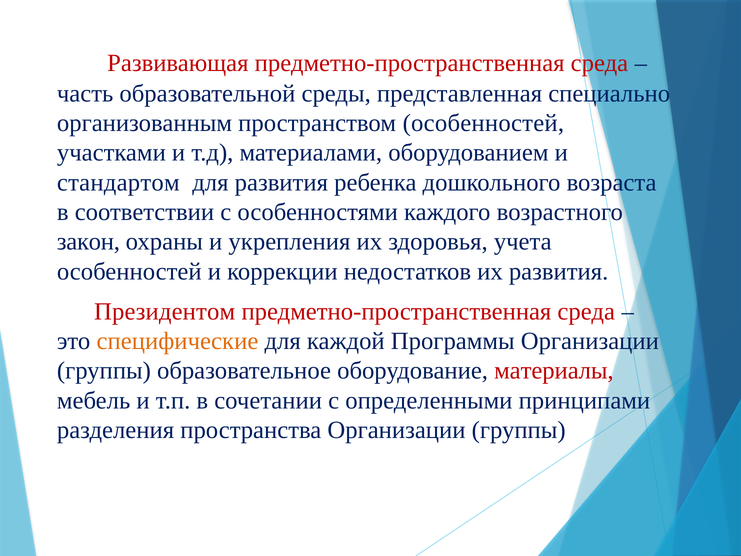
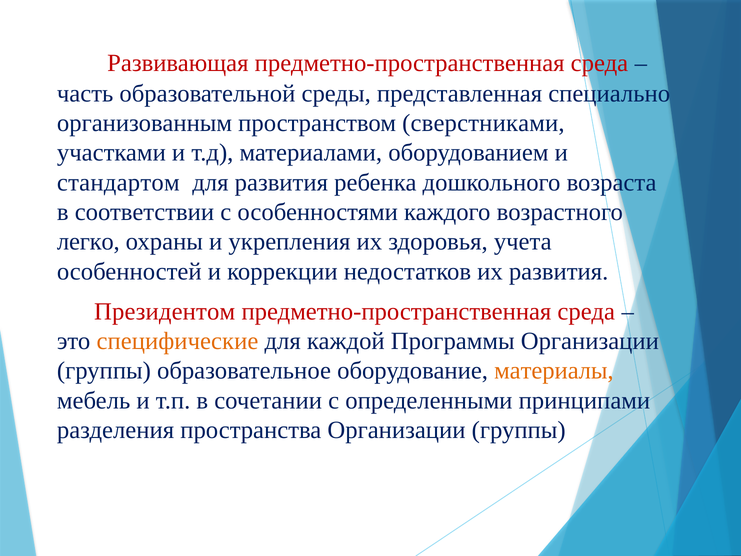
пространством особенностей: особенностей -> сверстниками
закон: закон -> легко
материалы colour: red -> orange
